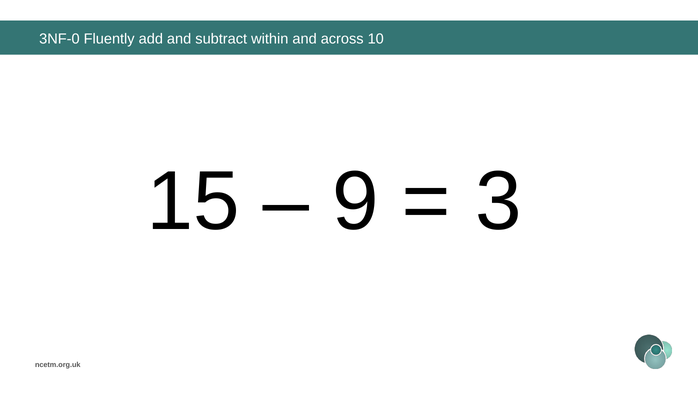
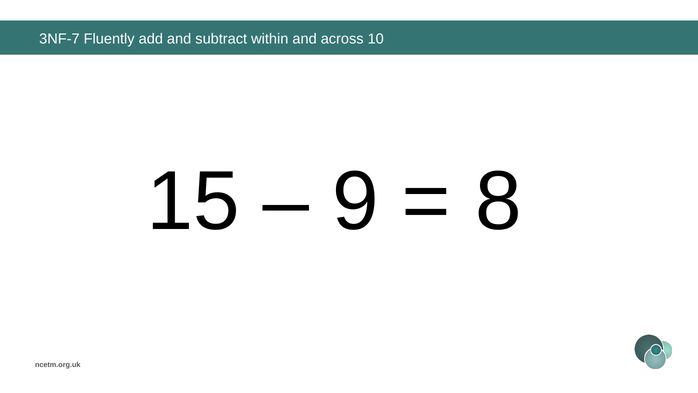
3NF-0: 3NF-0 -> 3NF-7
3: 3 -> 8
